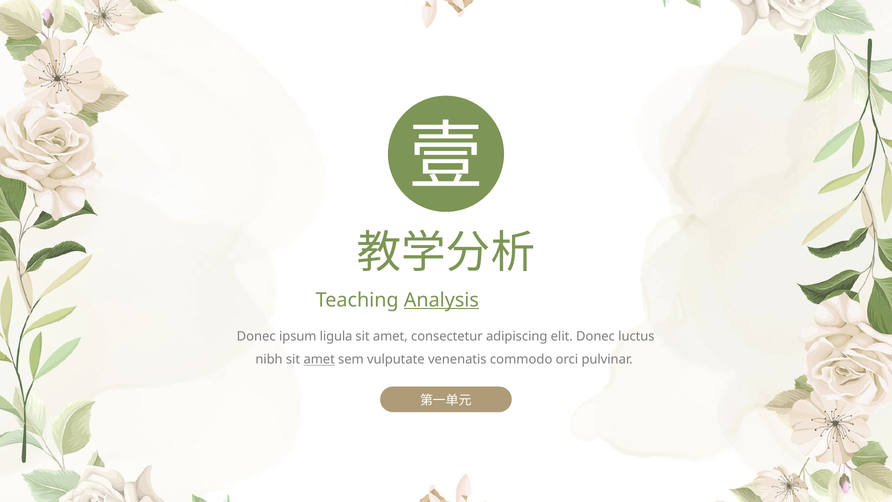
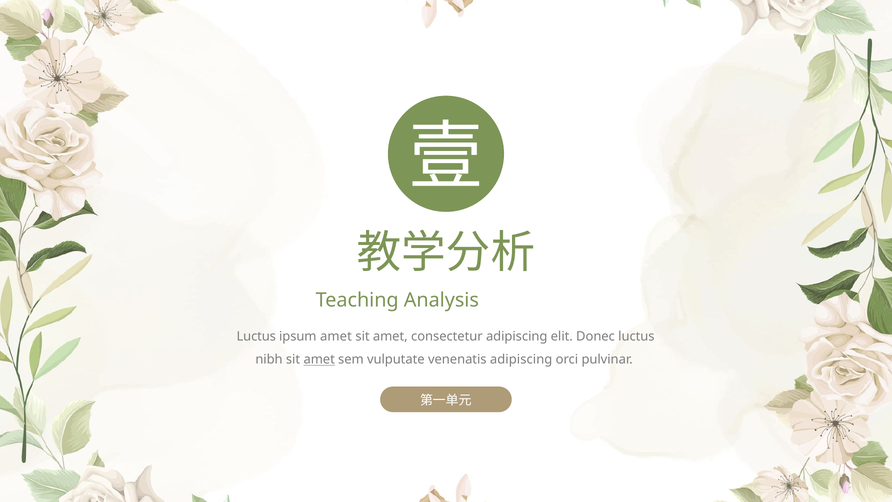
Analysis underline: present -> none
Donec at (256, 336): Donec -> Luctus
ipsum ligula: ligula -> amet
venenatis commodo: commodo -> adipiscing
